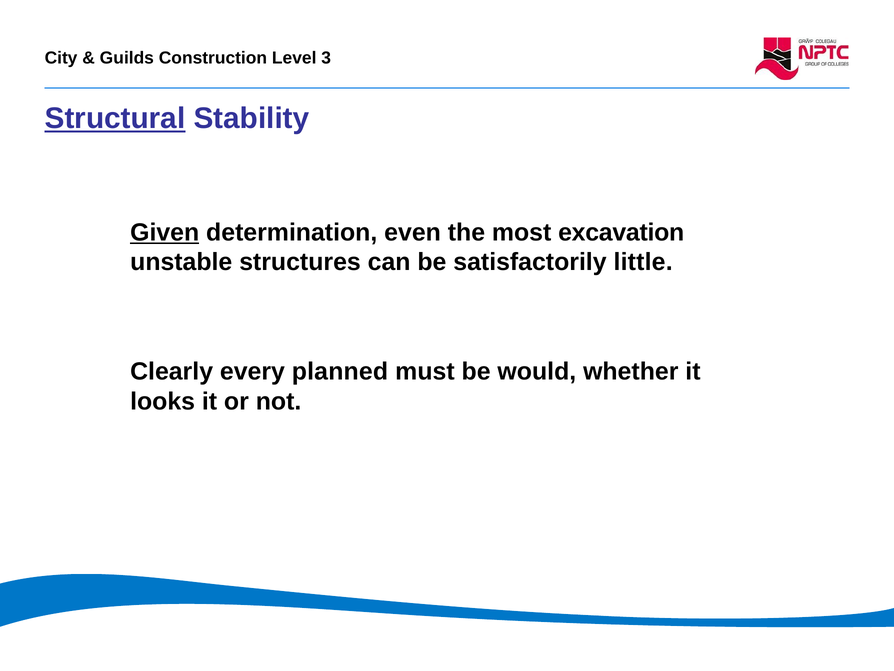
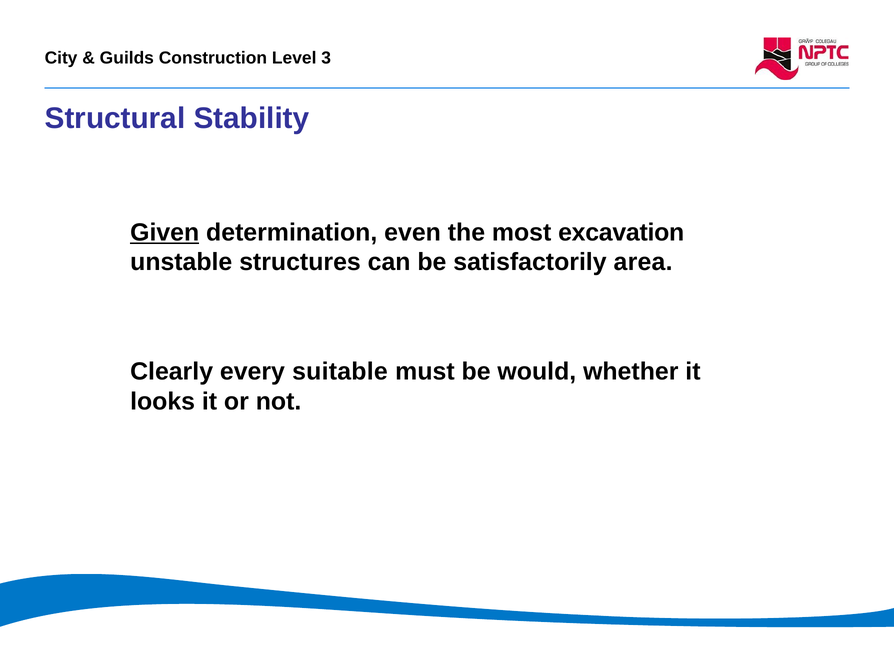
Structural underline: present -> none
little: little -> area
planned: planned -> suitable
